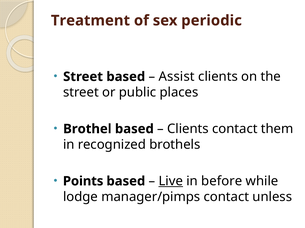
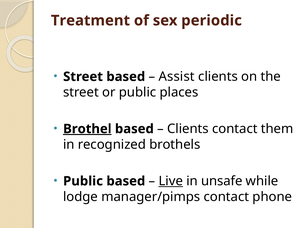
Brothel underline: none -> present
Points at (83, 182): Points -> Public
before: before -> unsafe
unless: unless -> phone
